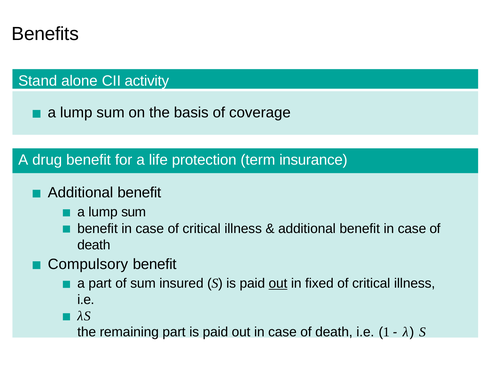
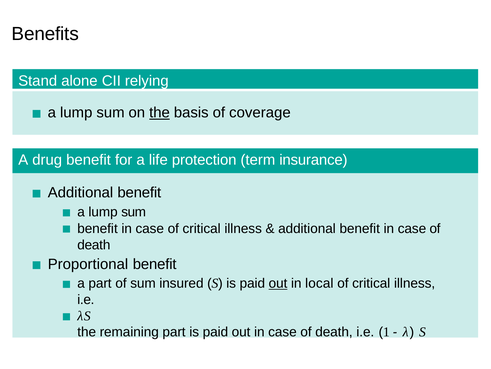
activity: activity -> relying
the at (159, 113) underline: none -> present
Compulsory: Compulsory -> Proportional
fixed: fixed -> local
